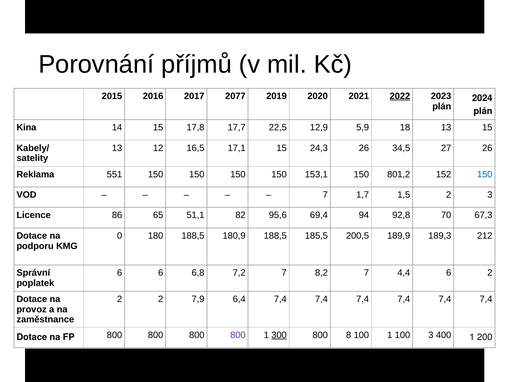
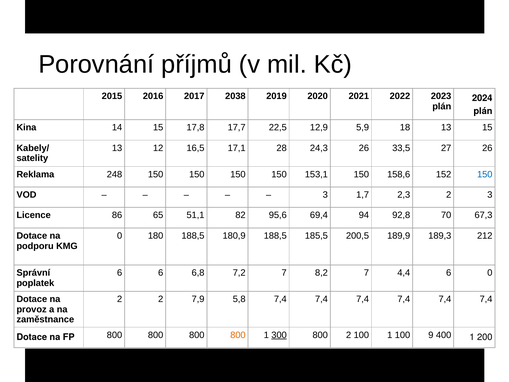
2077: 2077 -> 2038
2022 underline: present -> none
17,1 15: 15 -> 28
34,5: 34,5 -> 33,5
551: 551 -> 248
801,2: 801,2 -> 158,6
7 at (325, 195): 7 -> 3
1,5: 1,5 -> 2,3
6 2: 2 -> 0
6,4: 6,4 -> 5,8
800 at (238, 335) colour: purple -> orange
800 8: 8 -> 2
100 3: 3 -> 9
